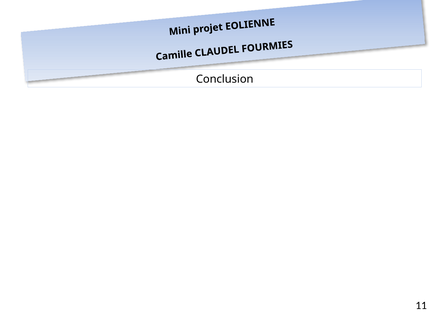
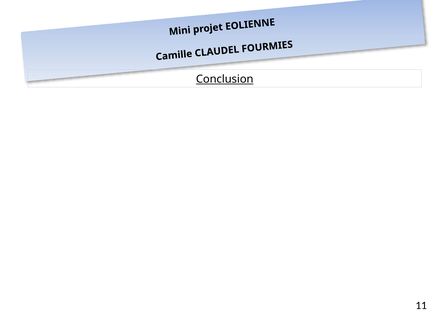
Conclusion underline: none -> present
